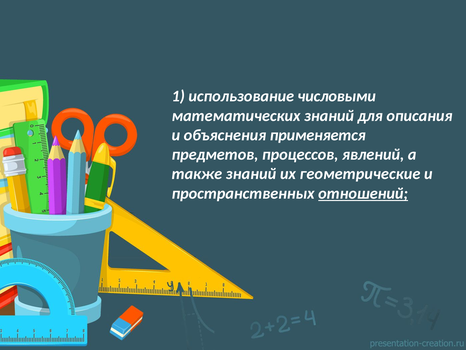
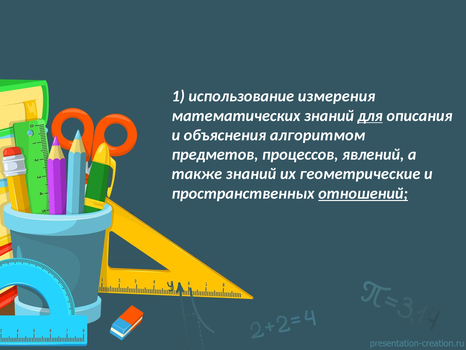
числовыми: числовыми -> измерения
для underline: none -> present
применяется: применяется -> алгоритмом
